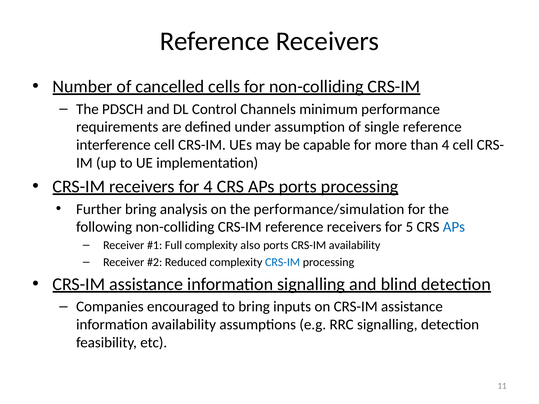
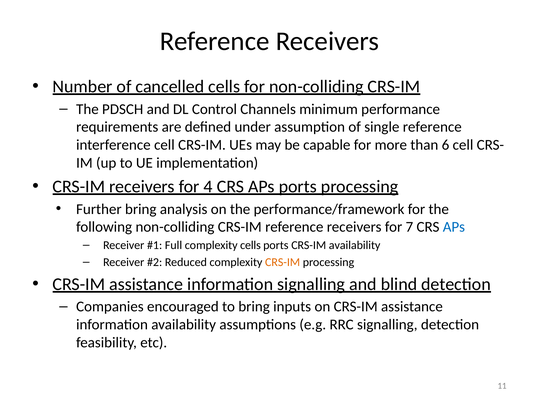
than 4: 4 -> 6
performance/simulation: performance/simulation -> performance/framework
5: 5 -> 7
complexity also: also -> cells
CRS-IM at (283, 262) colour: blue -> orange
